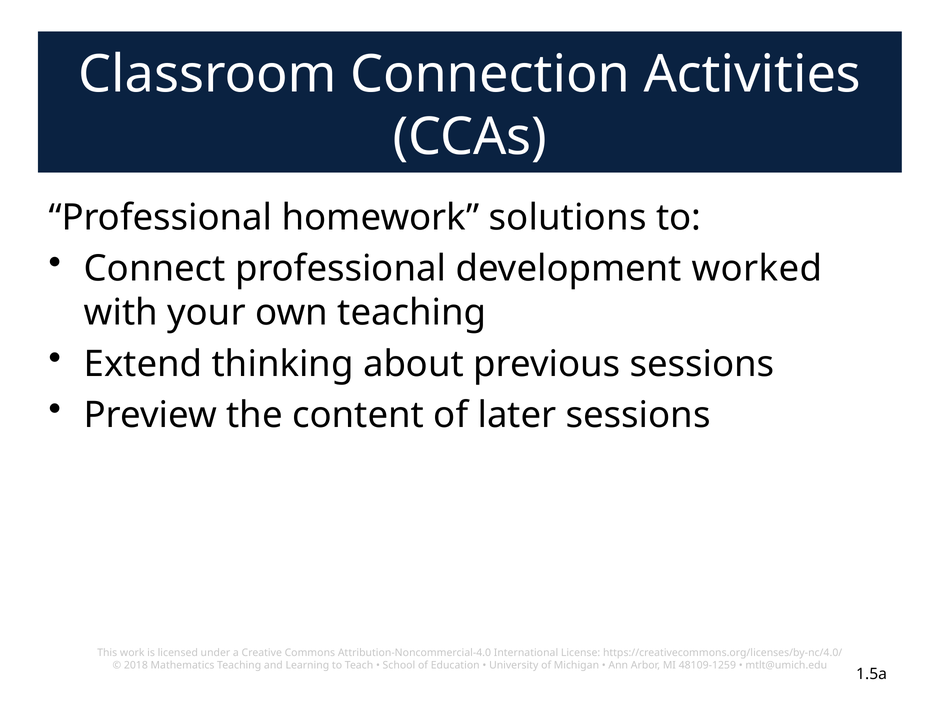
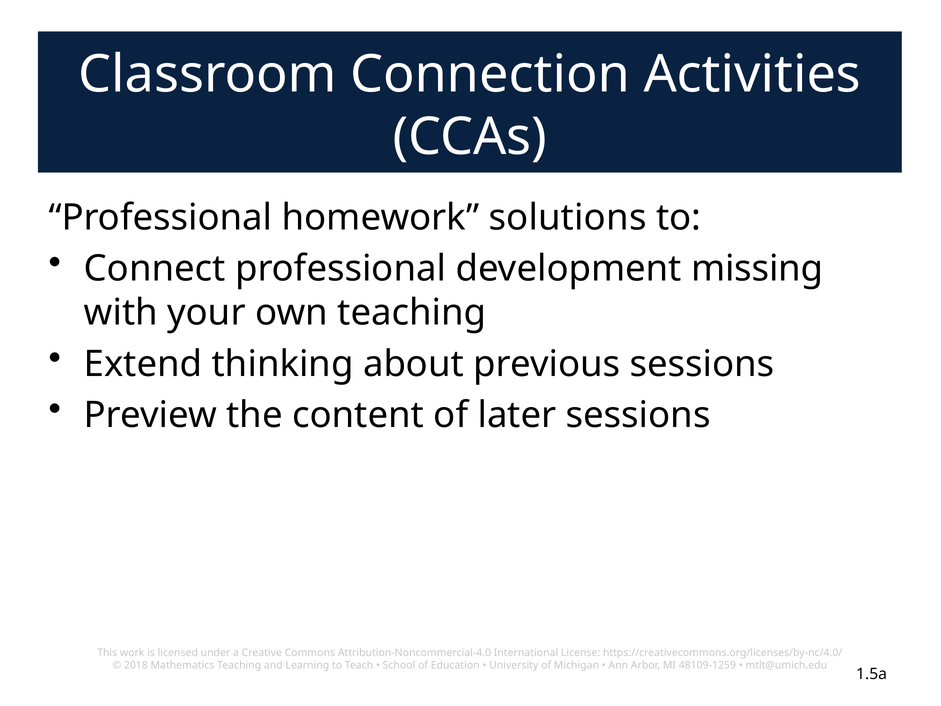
worked: worked -> missing
